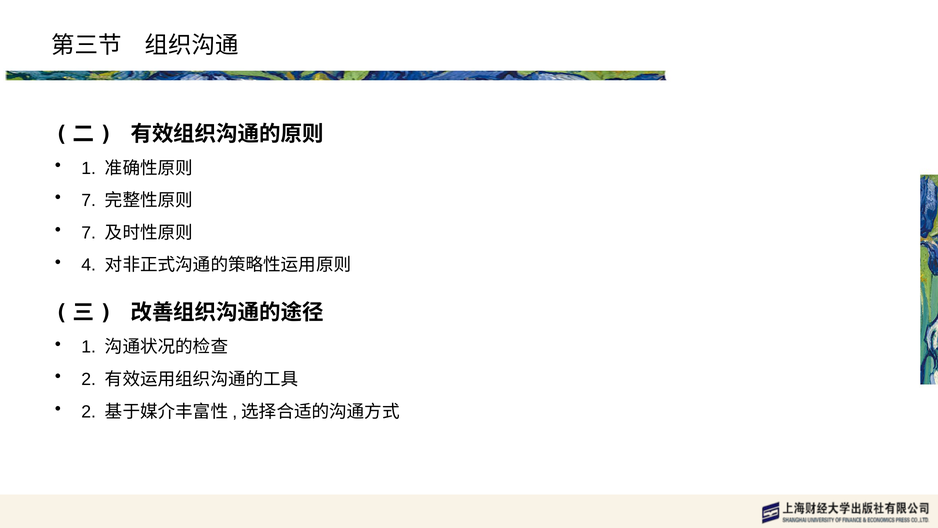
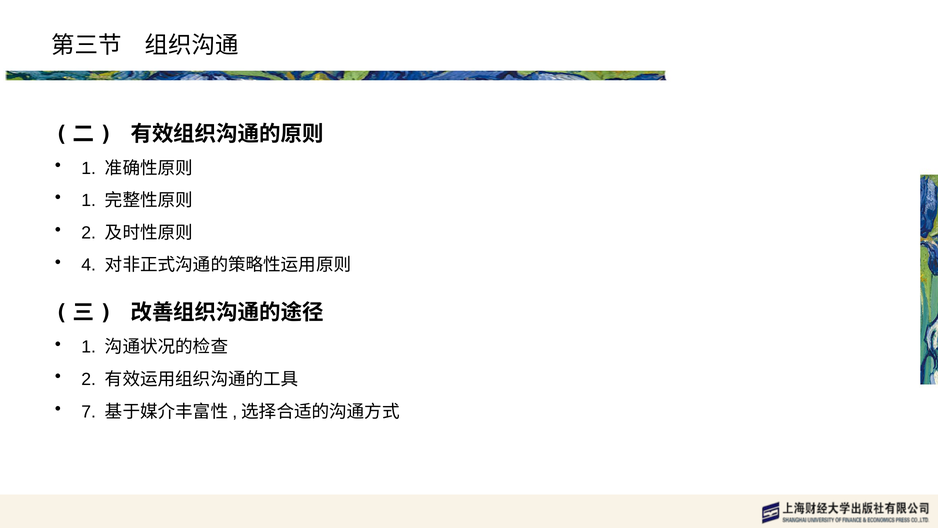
7 at (89, 200): 7 -> 1
7 at (89, 233): 7 -> 2
2 at (89, 411): 2 -> 7
